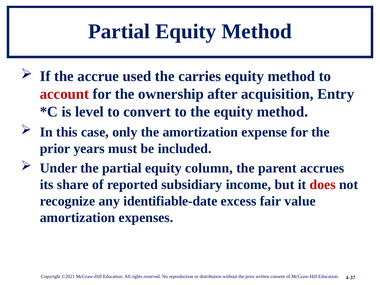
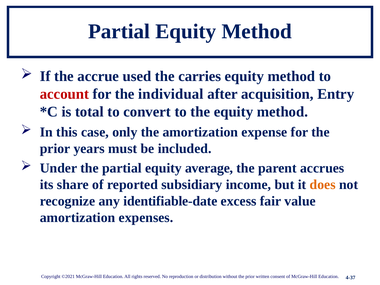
ownership: ownership -> individual
level: level -> total
column: column -> average
does colour: red -> orange
